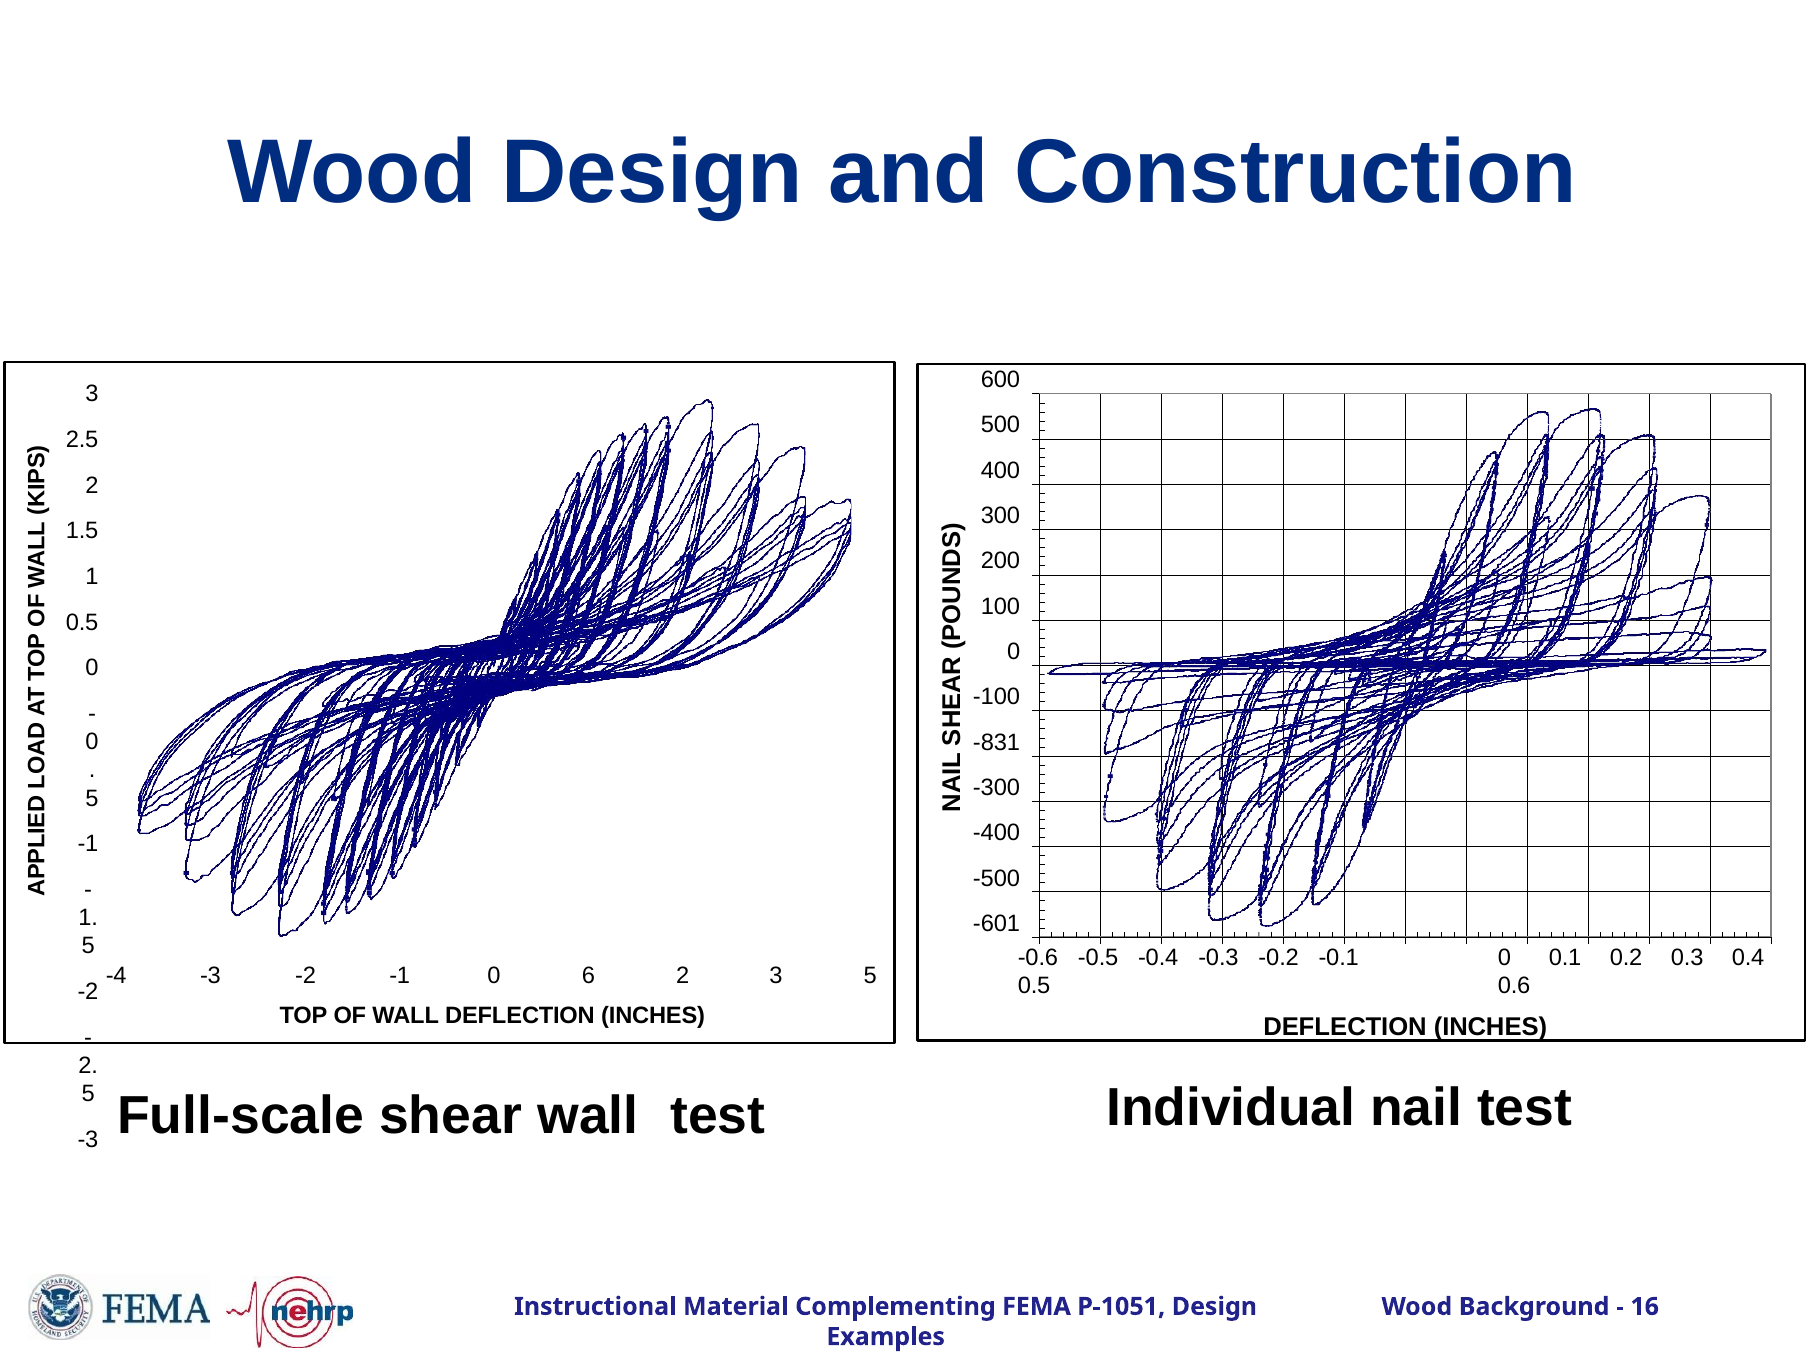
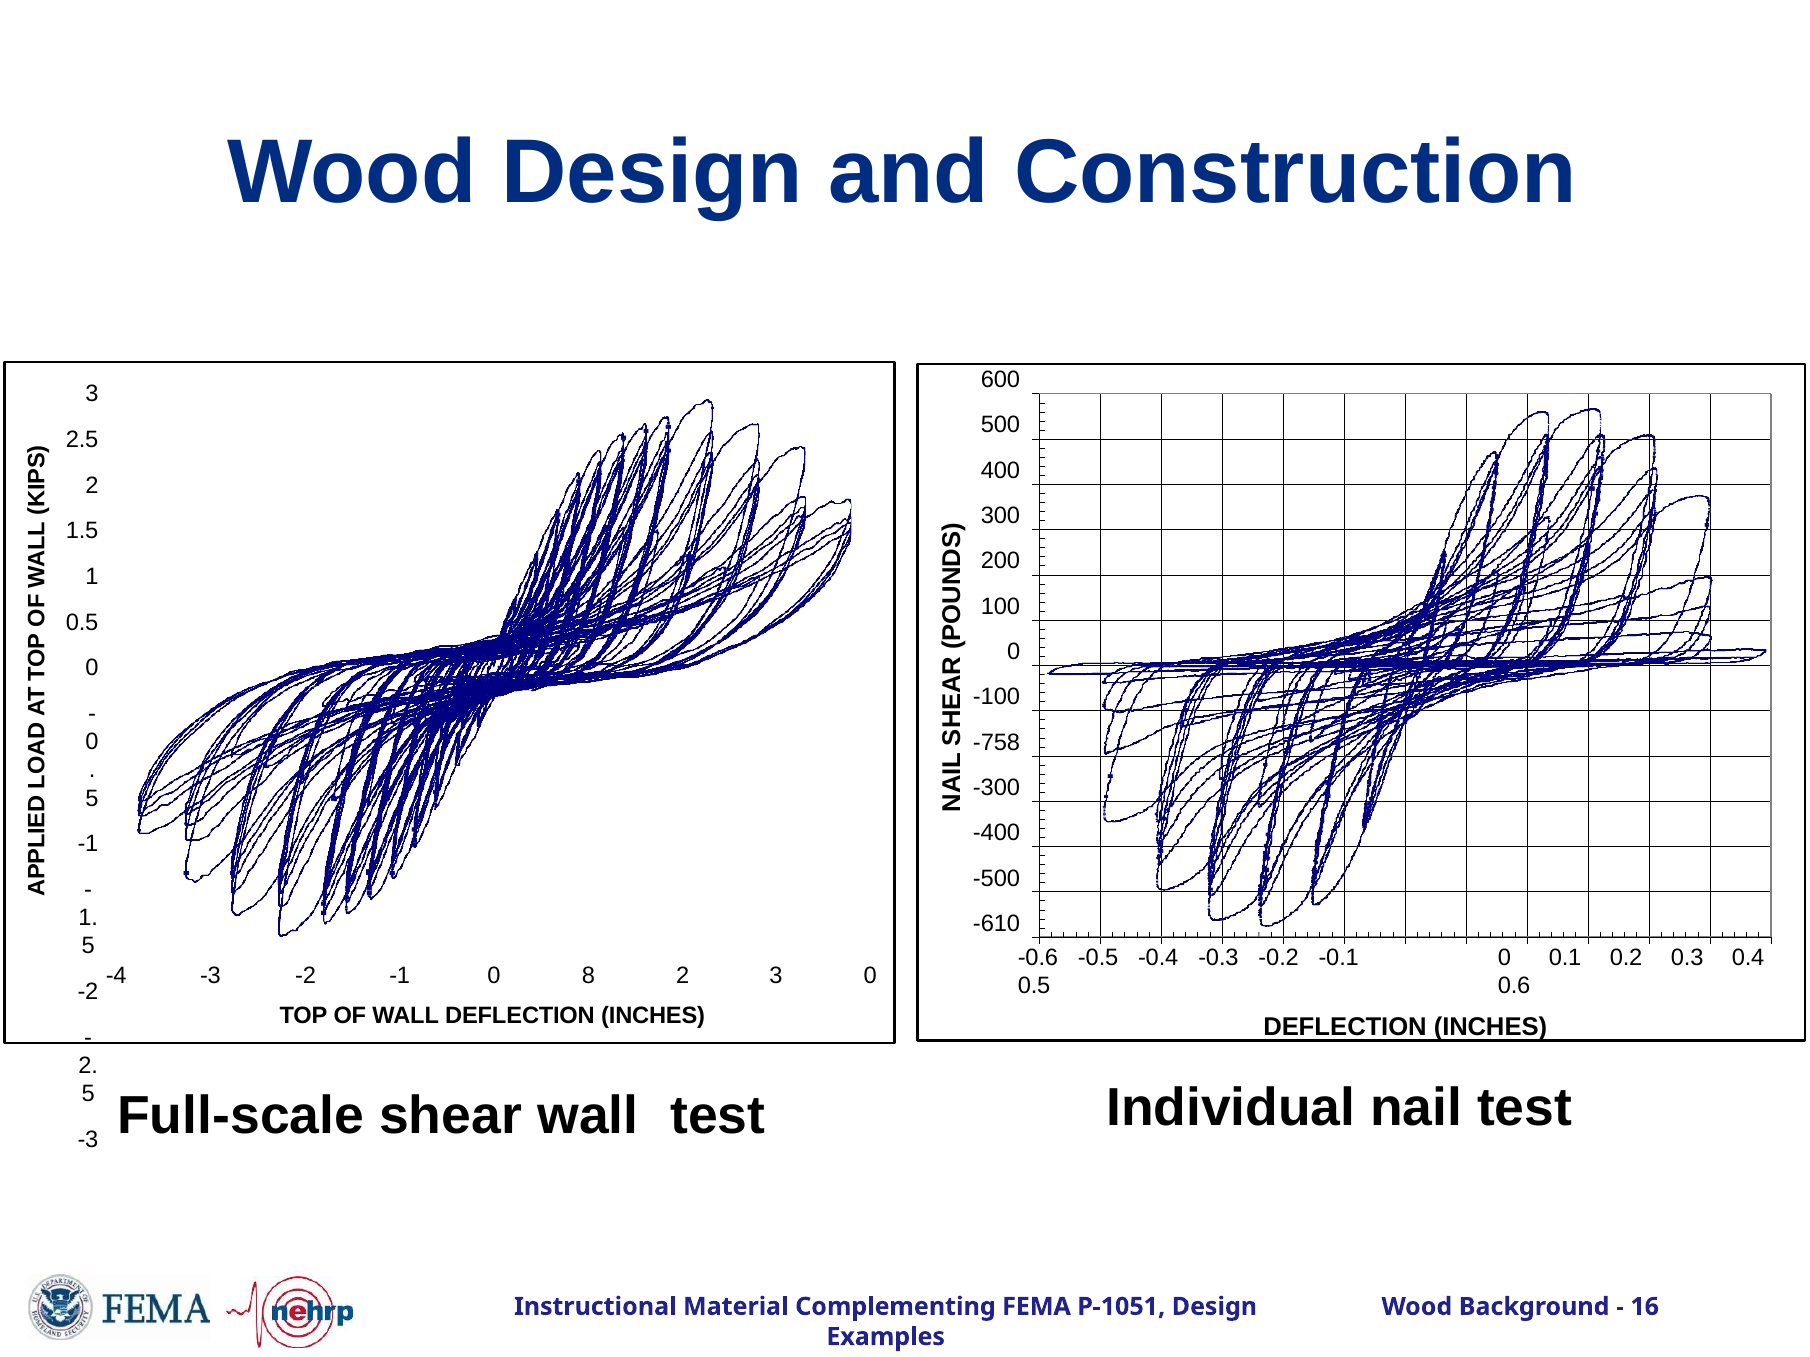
-831: -831 -> -758
-601: -601 -> -610
6: 6 -> 8
3 5: 5 -> 0
